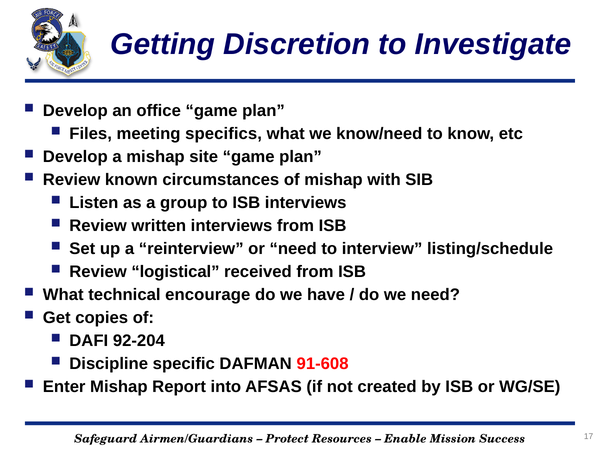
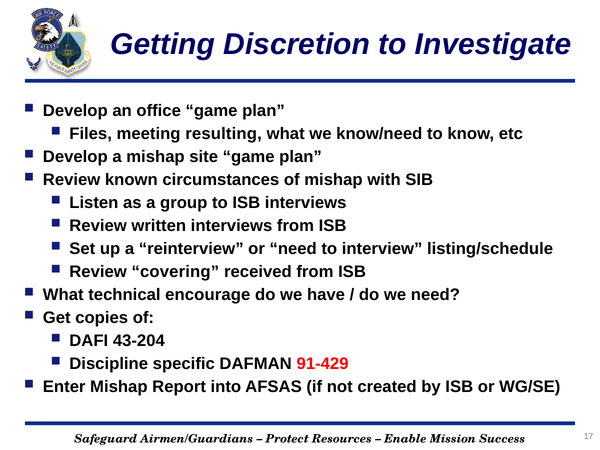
specifics: specifics -> resulting
logistical: logistical -> covering
92-204: 92-204 -> 43-204
91-608: 91-608 -> 91-429
